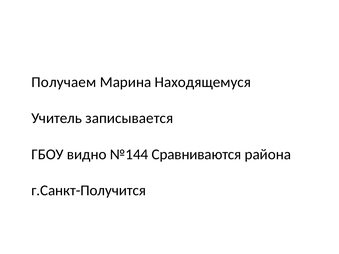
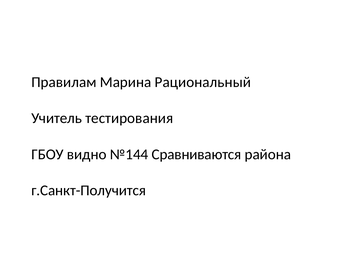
Получаем: Получаем -> Правилам
Находящемуся: Находящемуся -> Рациональный
записывается: записывается -> тестирования
